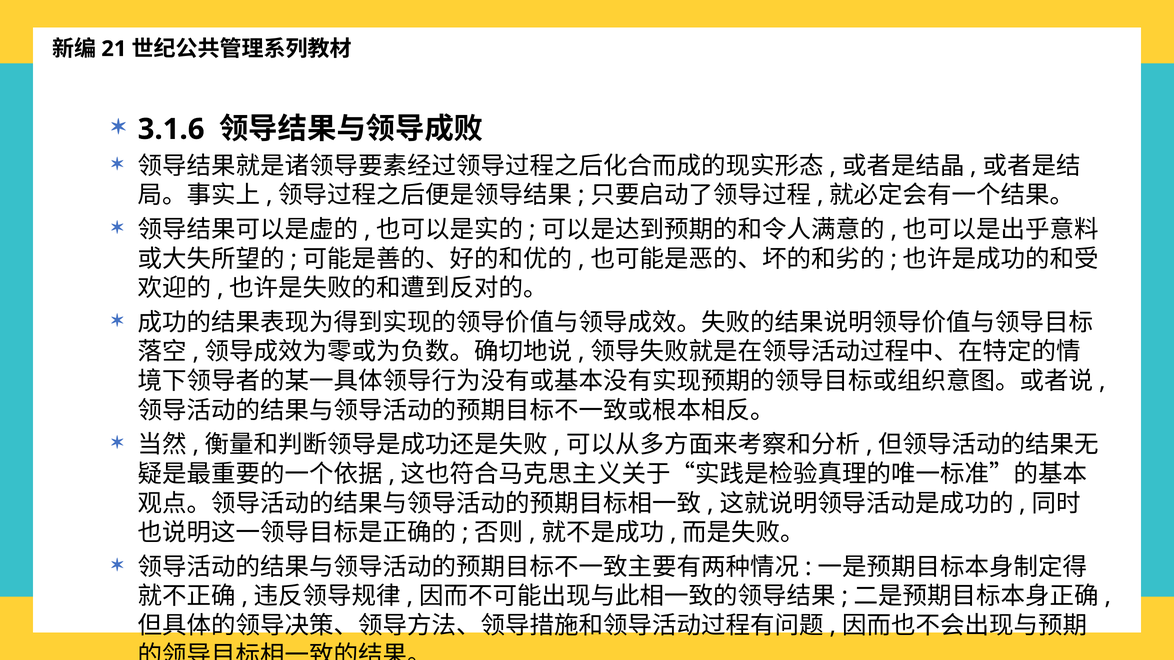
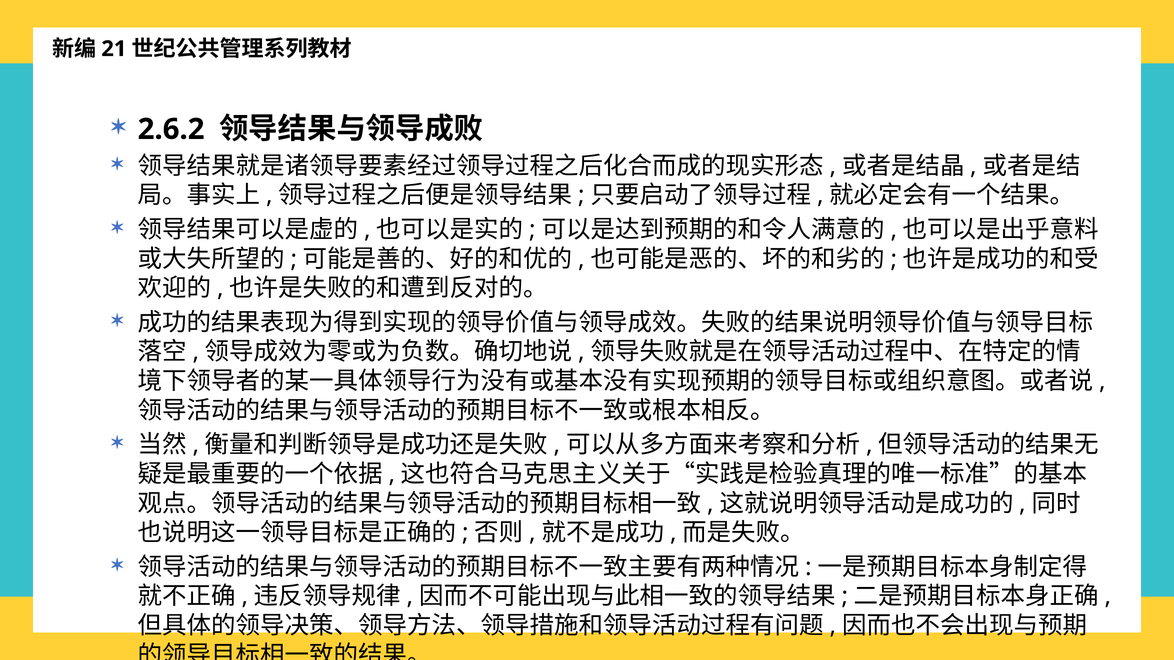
3.1.6: 3.1.6 -> 2.6.2
